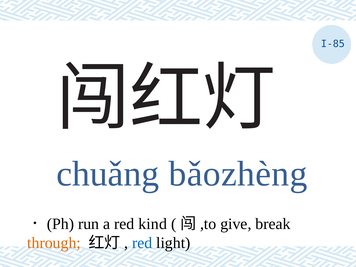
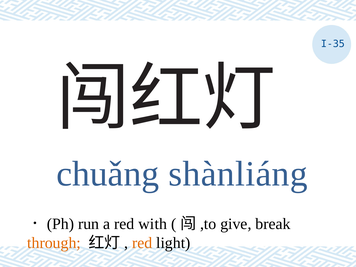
I-85: I-85 -> I-35
bǎozhèng: bǎozhèng -> shànliáng
kind: kind -> with
red at (142, 243) colour: blue -> orange
